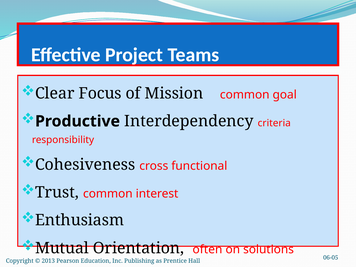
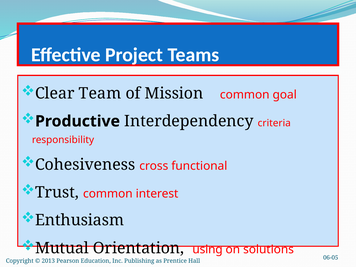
Focus: Focus -> Team
often: often -> using
